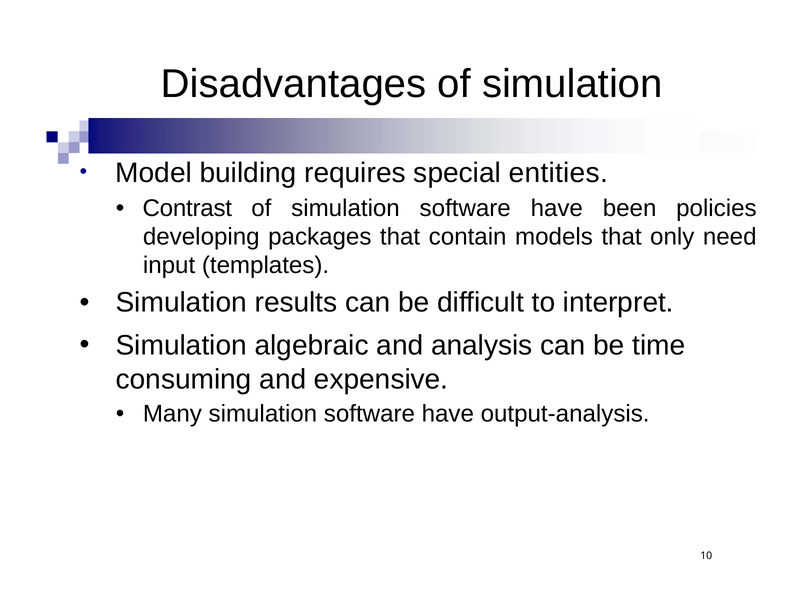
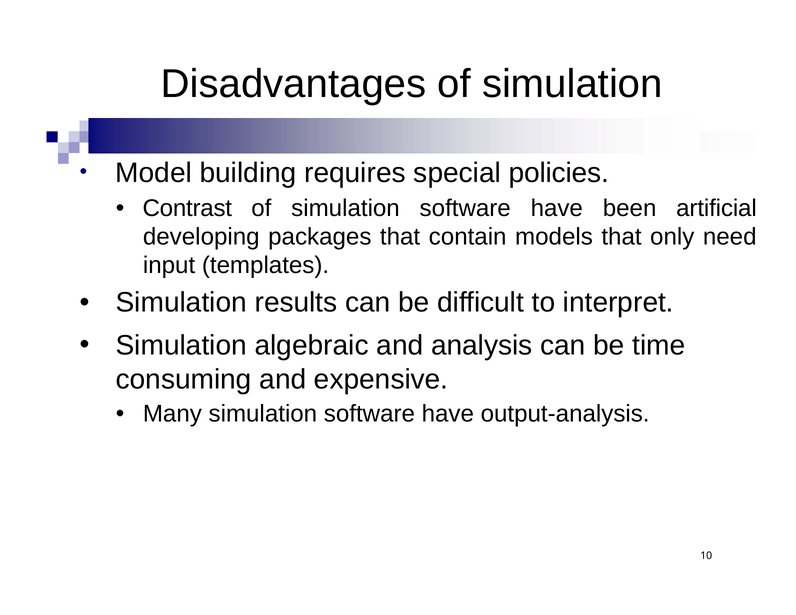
entities: entities -> policies
policies: policies -> artificial
